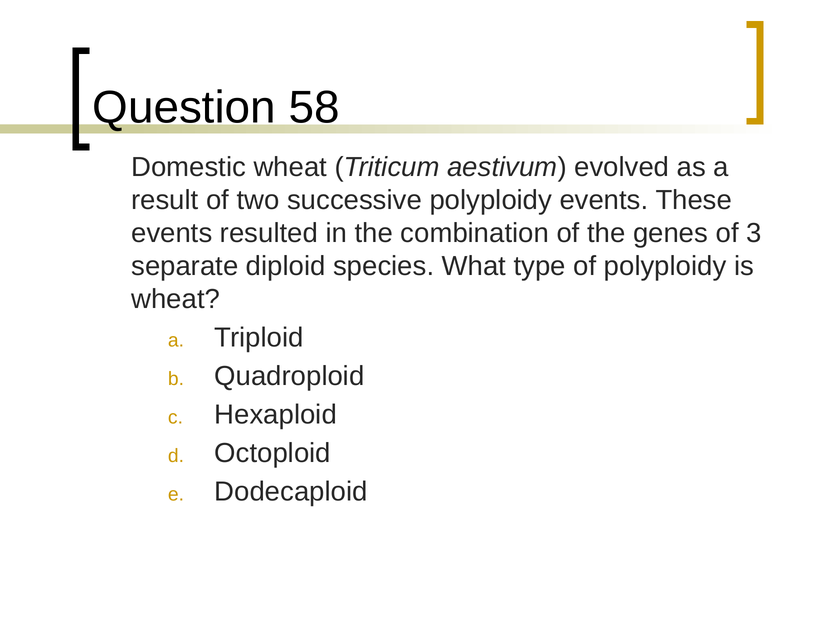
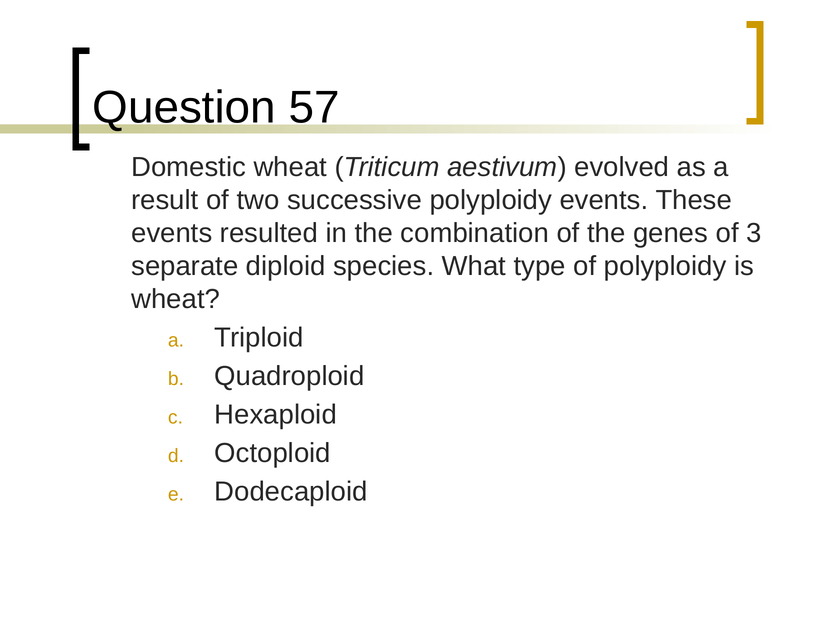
58: 58 -> 57
